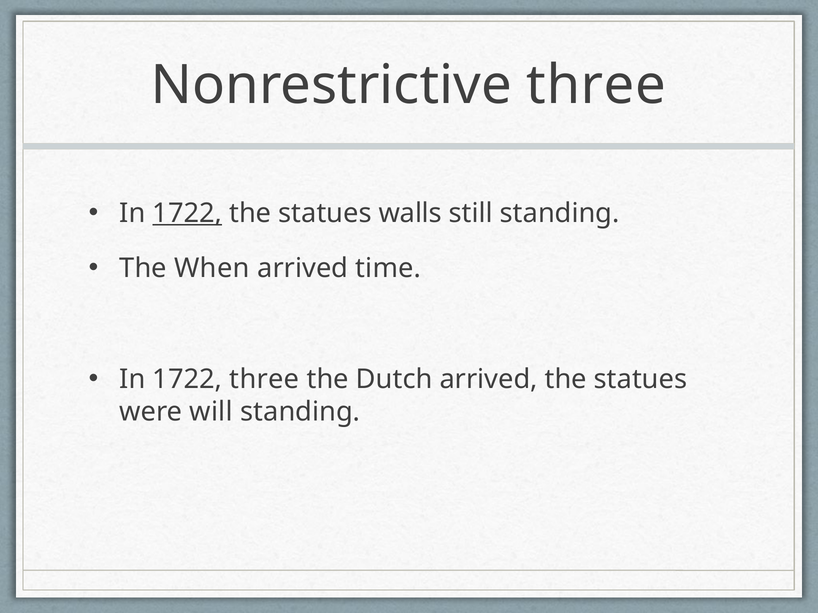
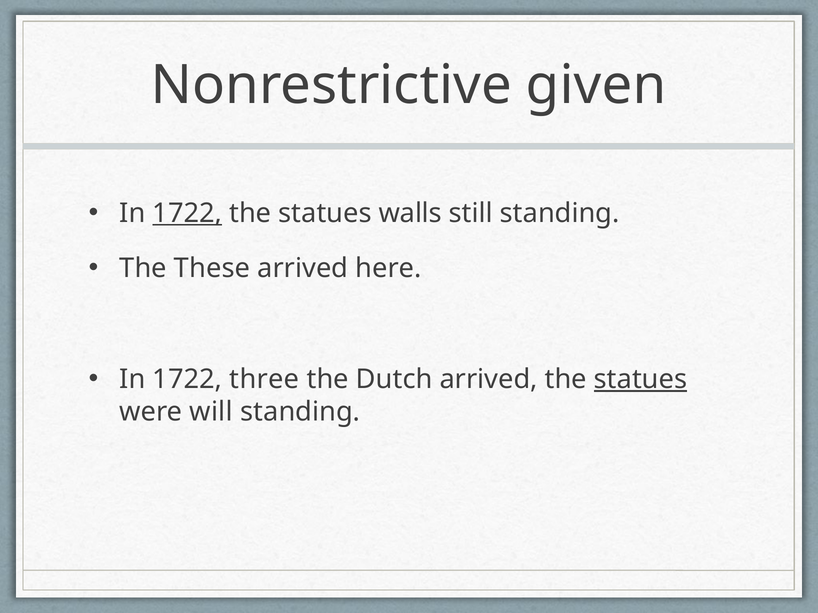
Nonrestrictive three: three -> given
When: When -> These
time: time -> here
statues at (641, 380) underline: none -> present
